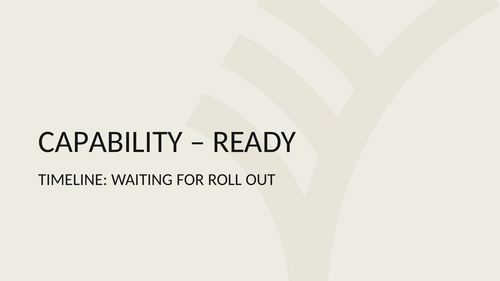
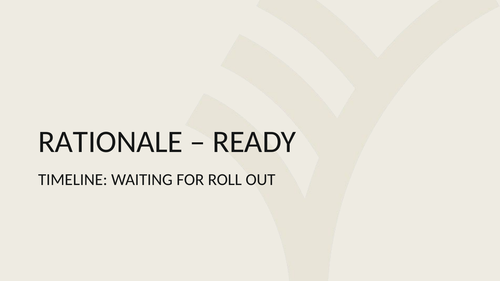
CAPABILITY: CAPABILITY -> RATIONALE
